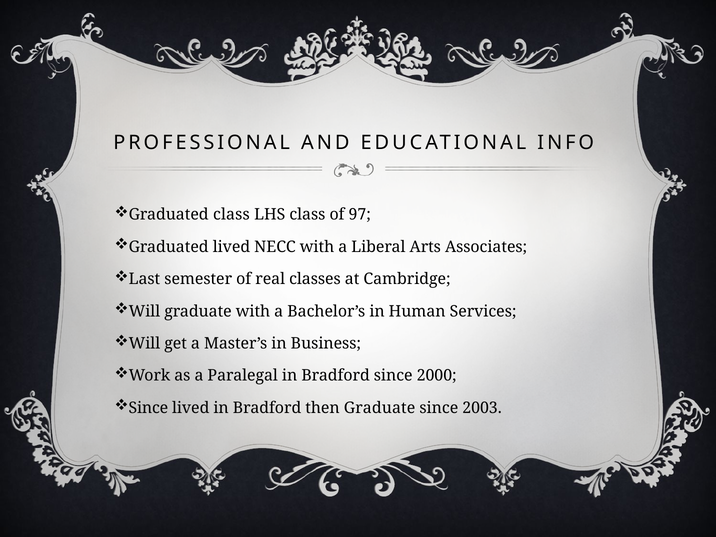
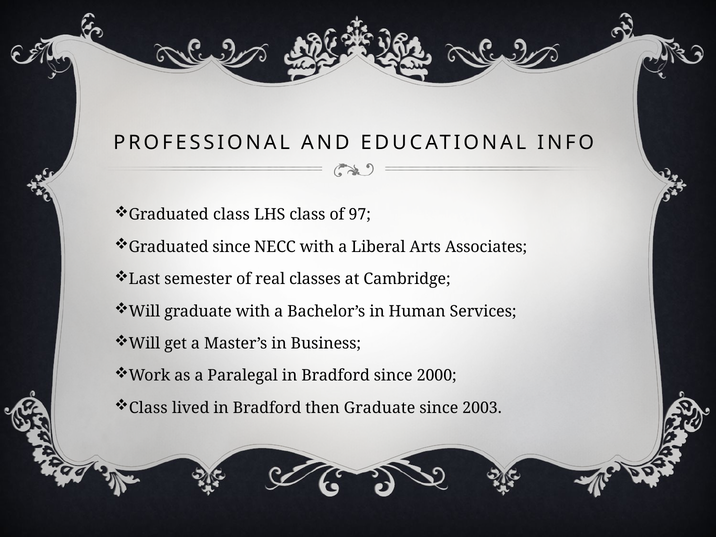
Graduated lived: lived -> since
Since at (148, 408): Since -> Class
